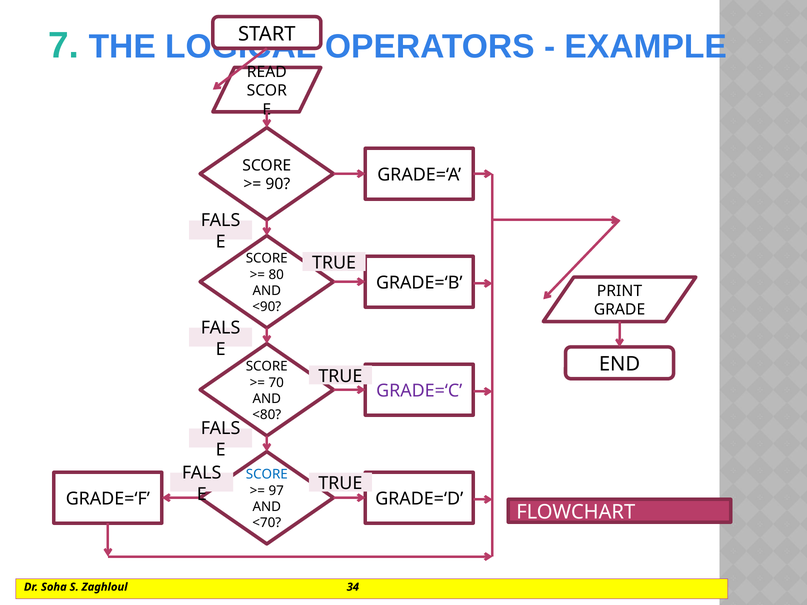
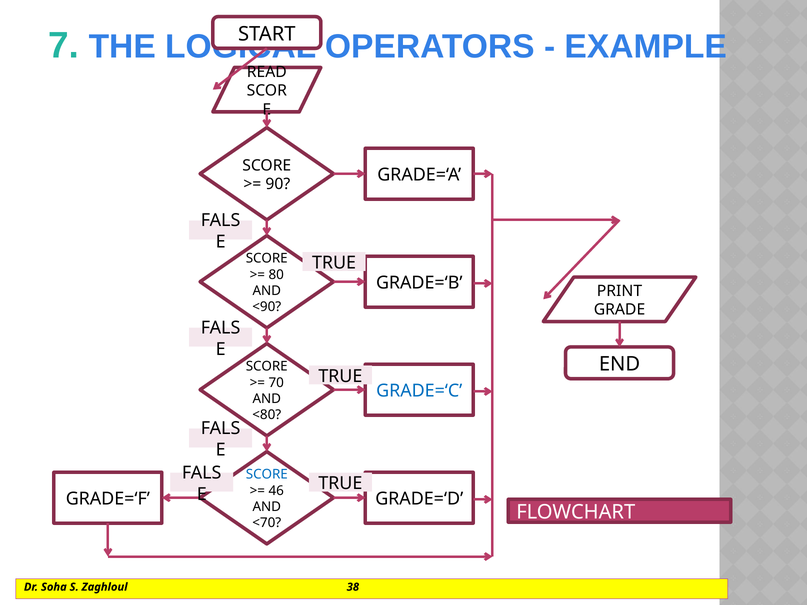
GRADE=‘C colour: purple -> blue
97: 97 -> 46
34: 34 -> 38
